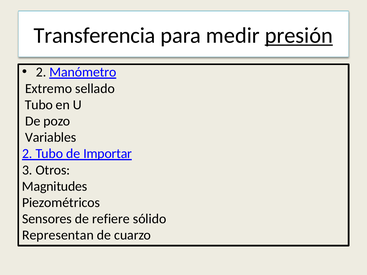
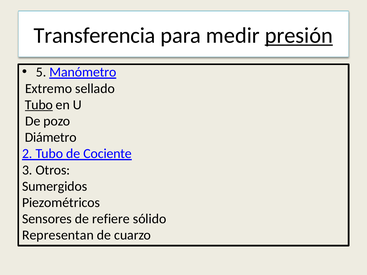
2 at (41, 72): 2 -> 5
Tubo at (39, 105) underline: none -> present
Variables: Variables -> Diámetro
Importar: Importar -> Cociente
Magnitudes: Magnitudes -> Sumergidos
